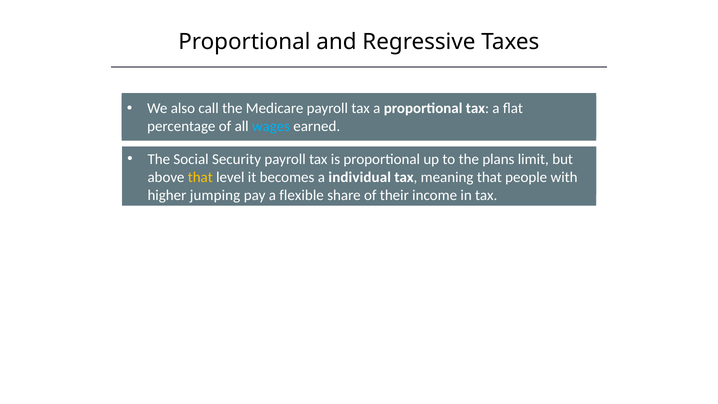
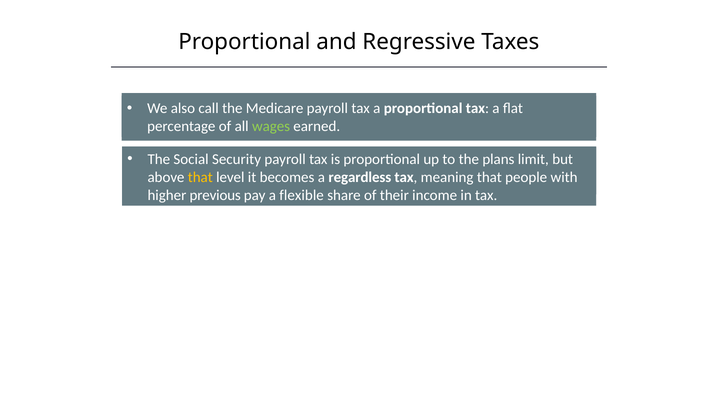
wages colour: light blue -> light green
individual: individual -> regardless
jumping: jumping -> previous
